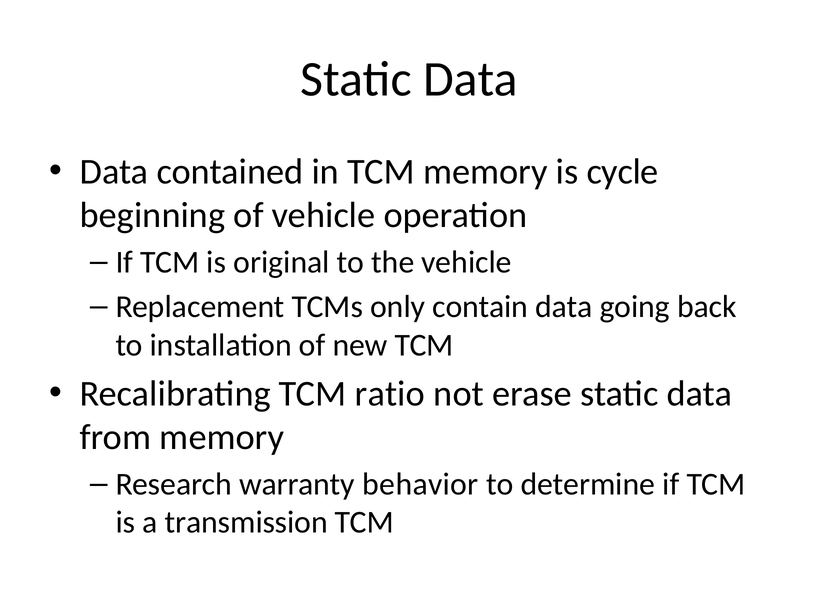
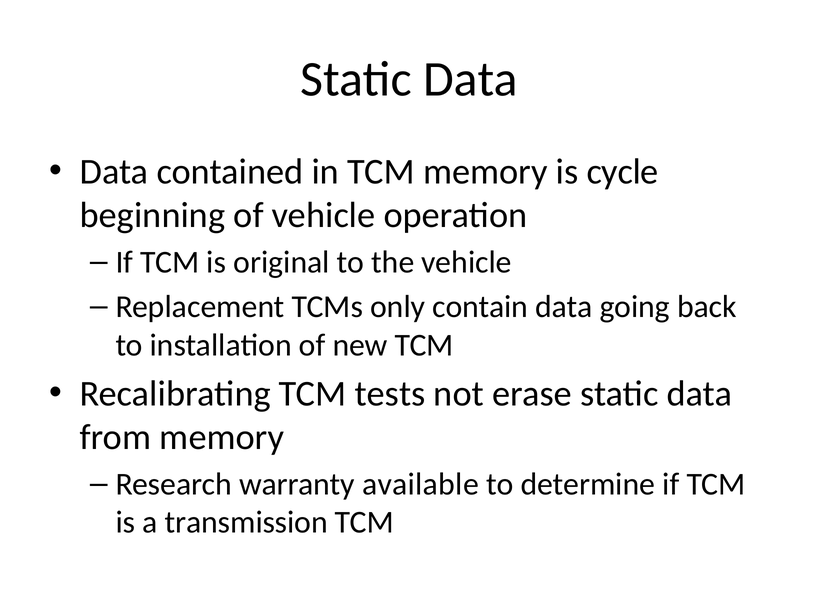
ratio: ratio -> tests
behavior: behavior -> available
